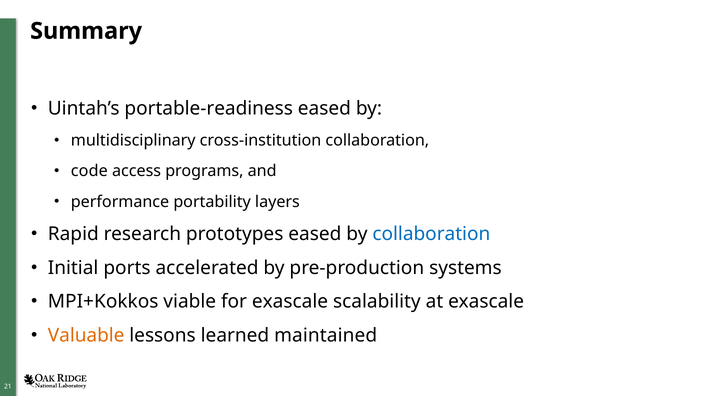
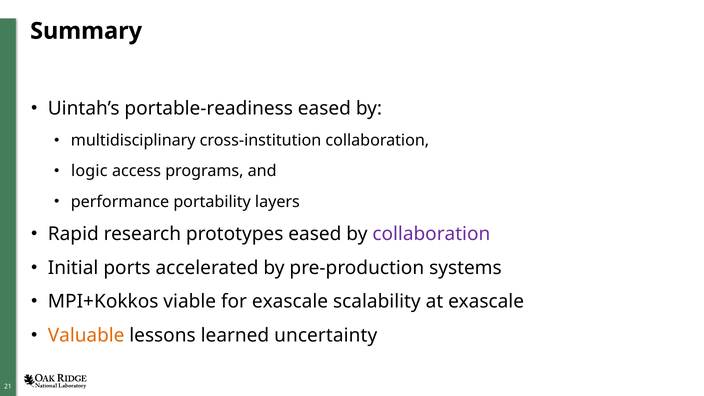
code: code -> logic
collaboration at (431, 234) colour: blue -> purple
maintained: maintained -> uncertainty
